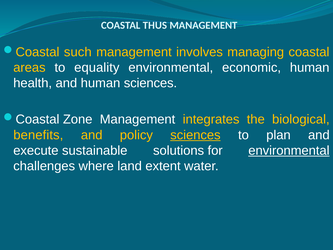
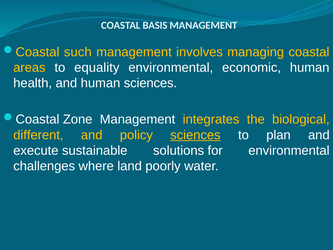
THUS: THUS -> BASIS
benefits: benefits -> different
environmental at (289, 150) underline: present -> none
extent: extent -> poorly
